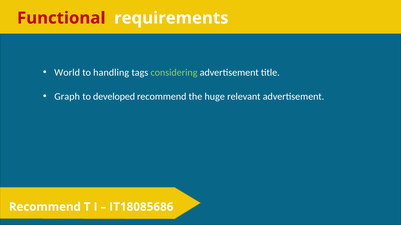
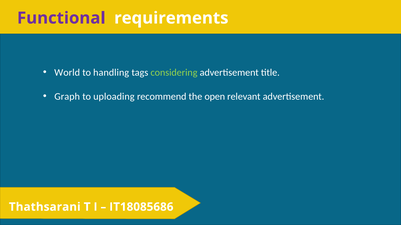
Functional colour: red -> purple
developed: developed -> uploading
huge: huge -> open
Recommend at (45, 207): Recommend -> Thathsarani
